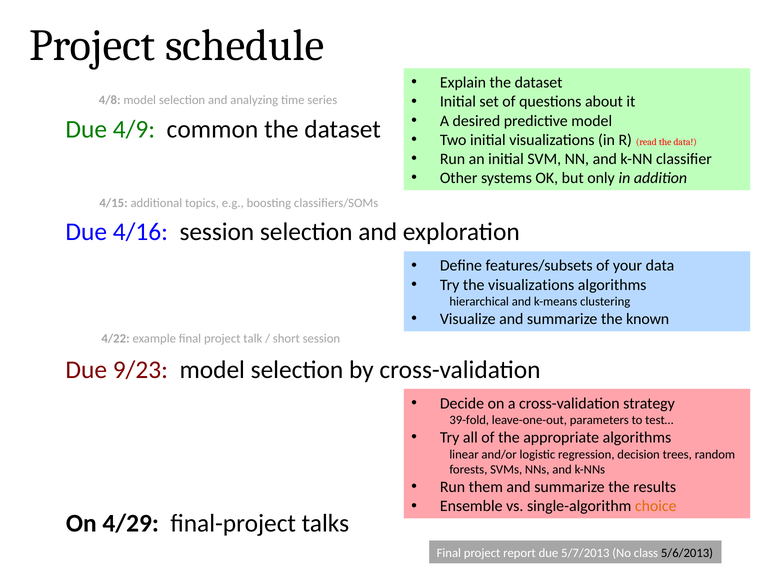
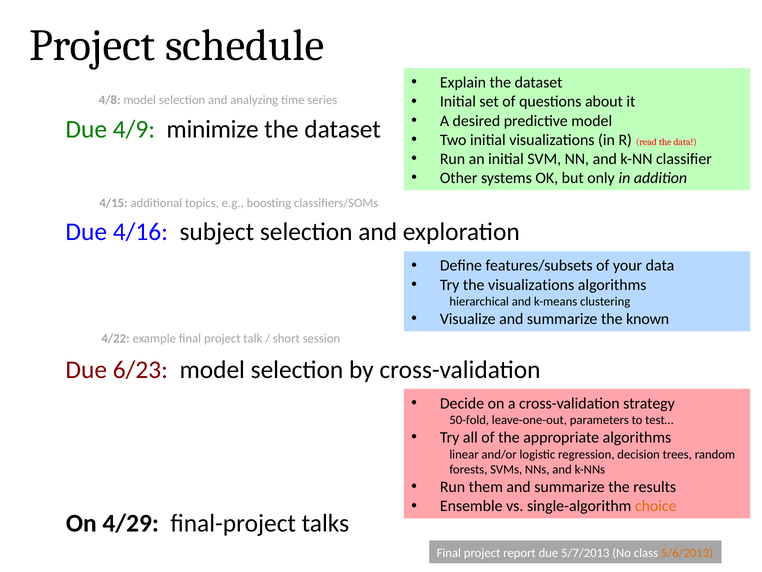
common: common -> minimize
4/16 session: session -> subject
9/23: 9/23 -> 6/23
39-fold: 39-fold -> 50-fold
5/6/2013 colour: black -> orange
